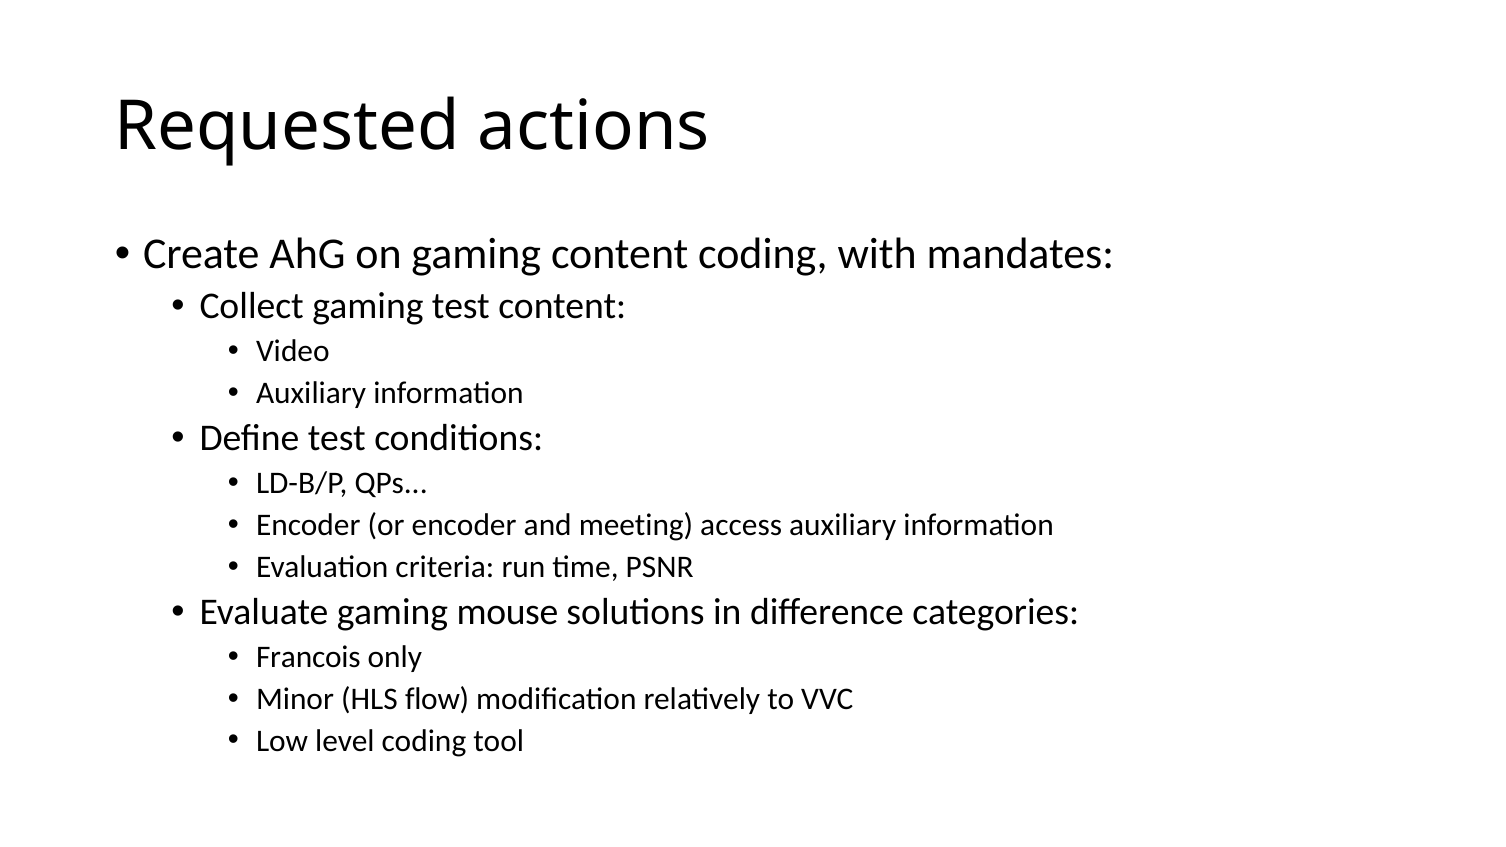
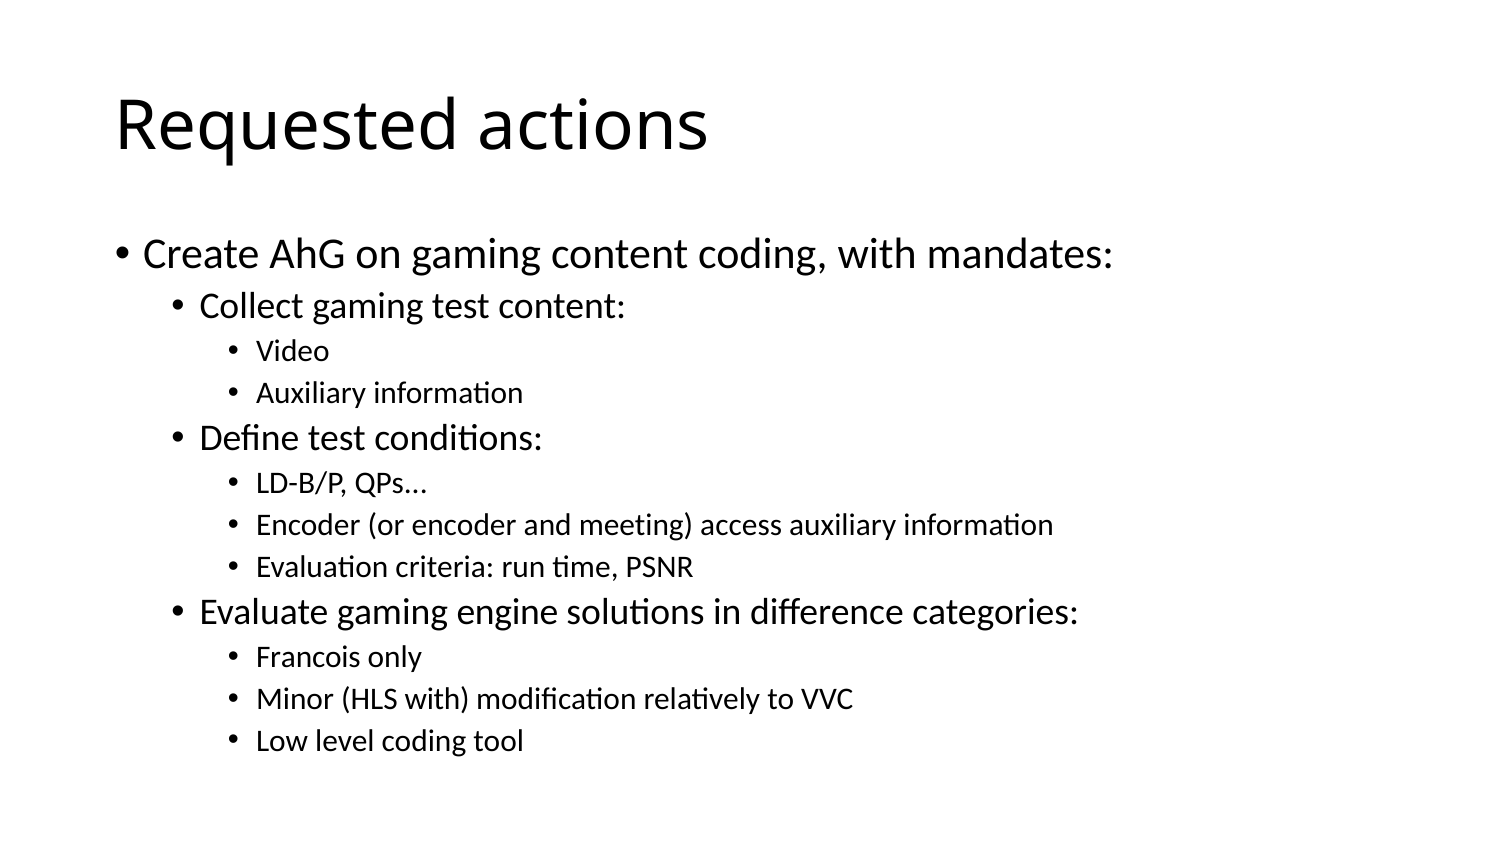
mouse: mouse -> engine
HLS flow: flow -> with
